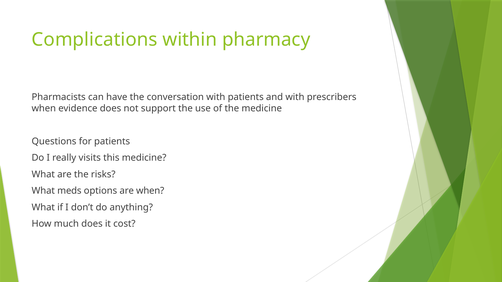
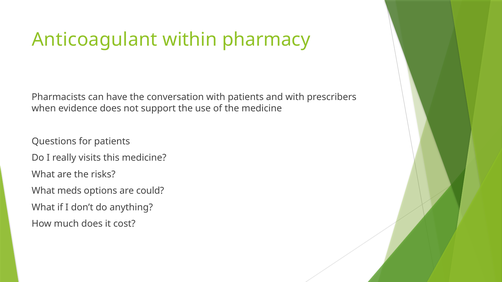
Complications: Complications -> Anticoagulant
are when: when -> could
